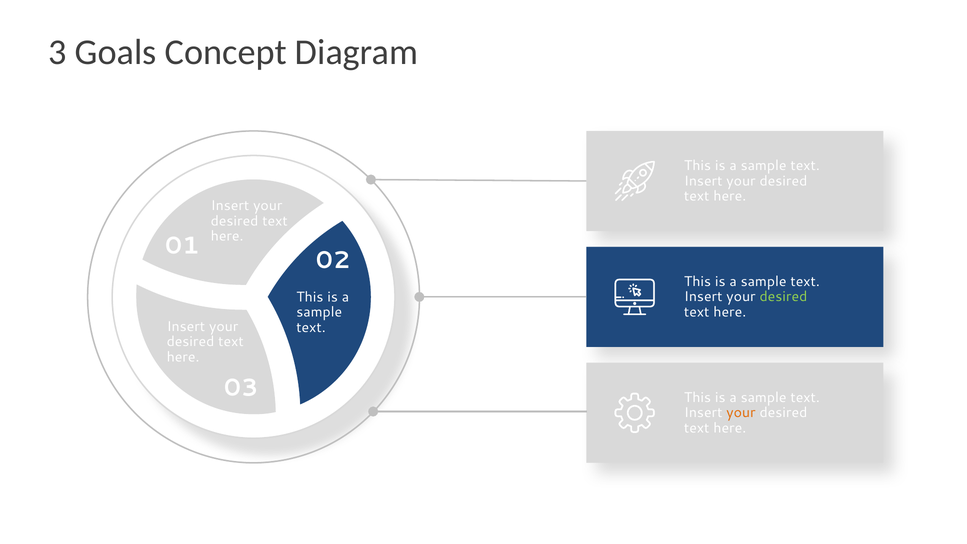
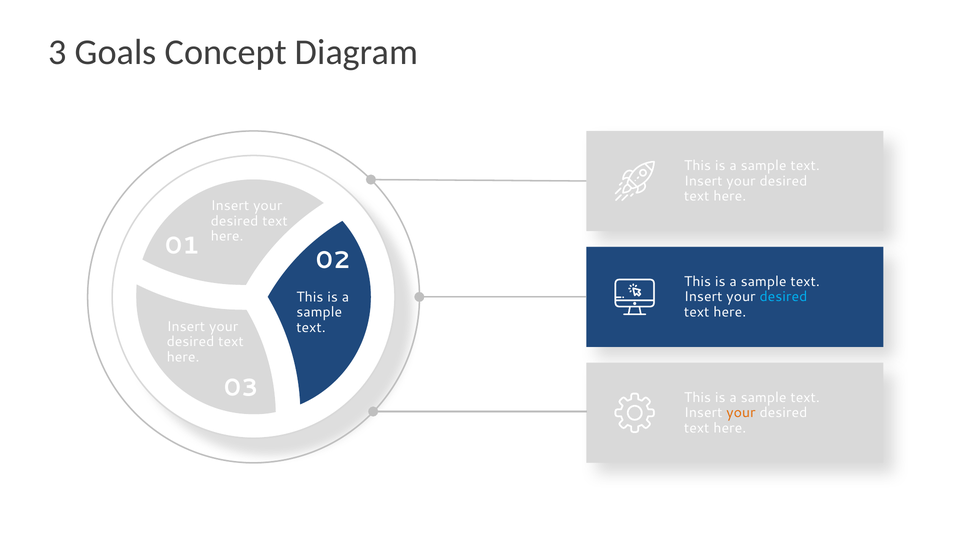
desired at (783, 297) colour: light green -> light blue
